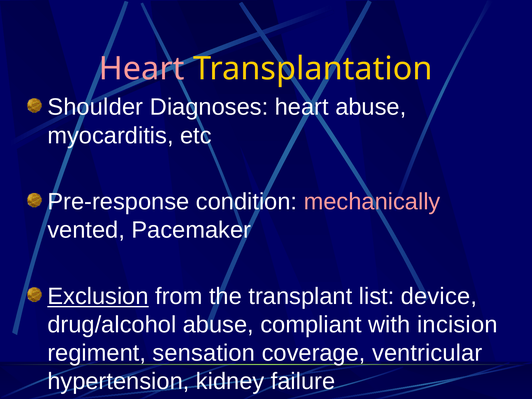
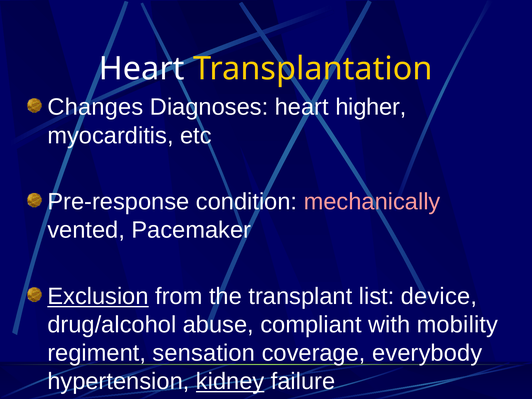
Heart at (142, 69) colour: pink -> white
Shoulder: Shoulder -> Changes
heart abuse: abuse -> higher
incision: incision -> mobility
ventricular: ventricular -> everybody
kidney underline: none -> present
